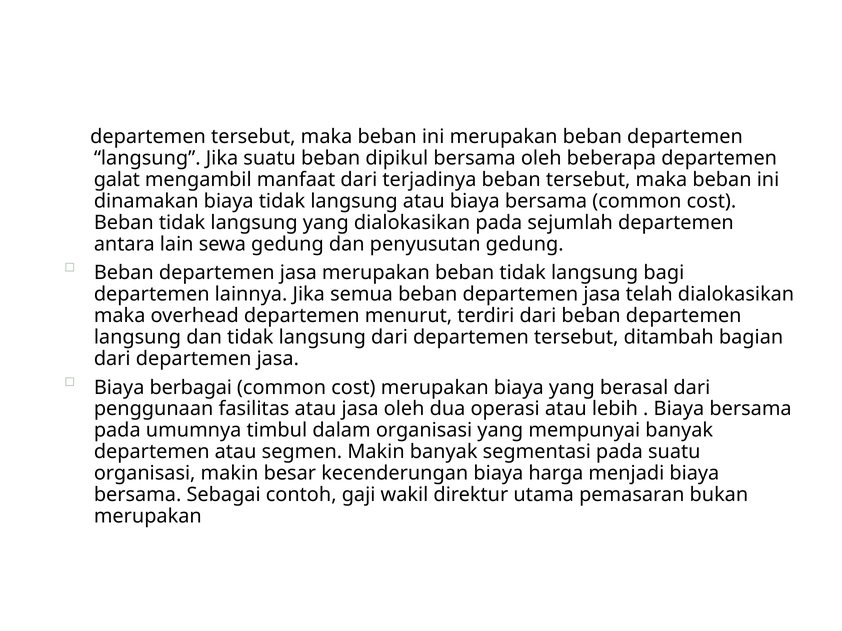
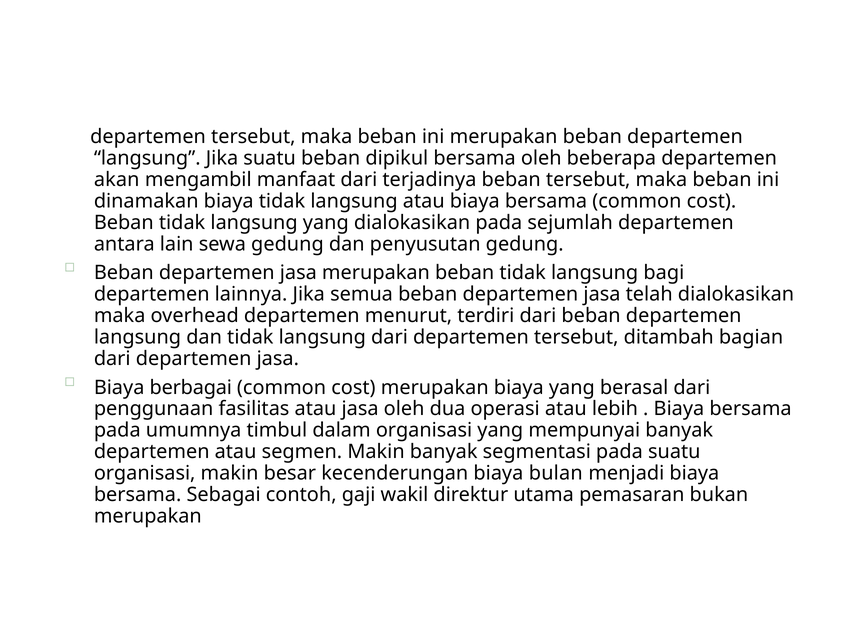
galat: galat -> akan
harga: harga -> bulan
